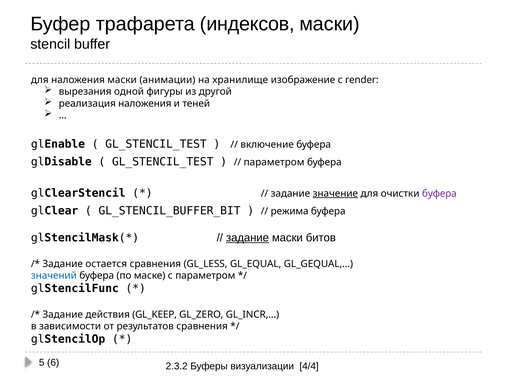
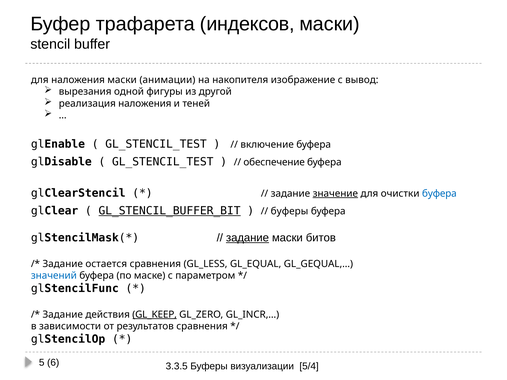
хранилище: хранилище -> накопителя
render: render -> вывод
параметром at (274, 162): параметром -> обеспечение
буфера at (439, 194) colour: purple -> blue
GL_STENCIL_BUFFER_BIT underline: none -> present
режима at (290, 211): режима -> буферы
GL_KEEP underline: none -> present
2.3.2: 2.3.2 -> 3.3.5
4/4: 4/4 -> 5/4
